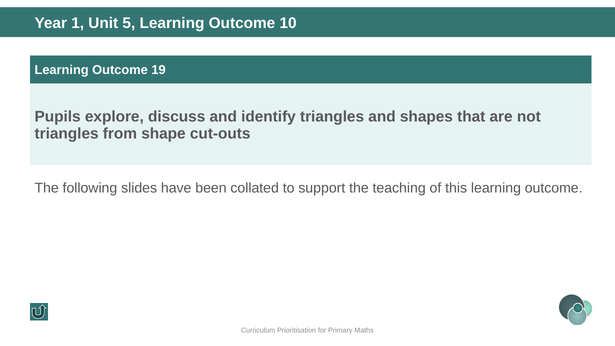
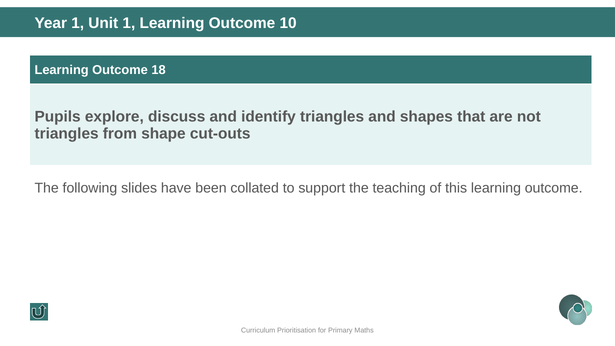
Unit 5: 5 -> 1
19: 19 -> 18
